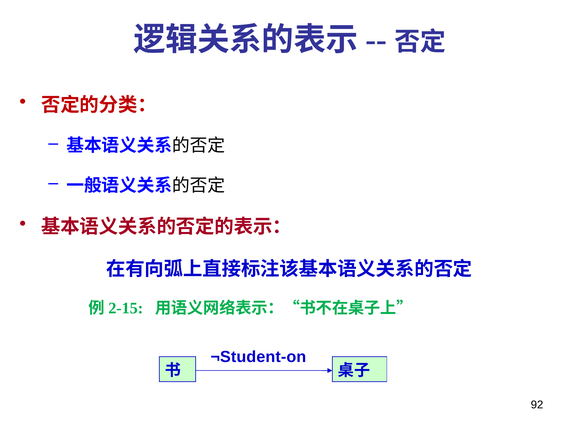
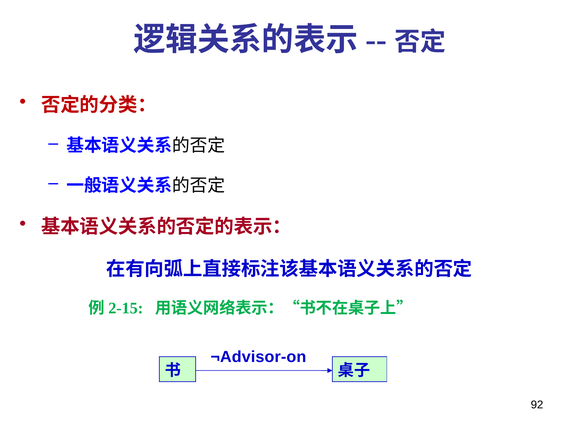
¬Student-on: ¬Student-on -> ¬Advisor-on
